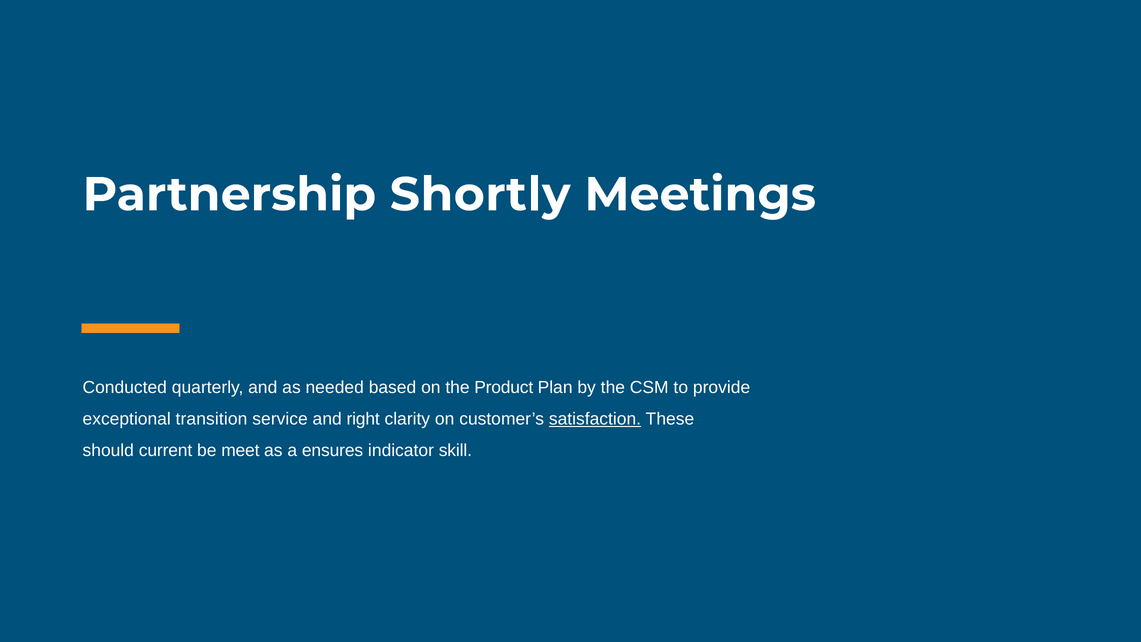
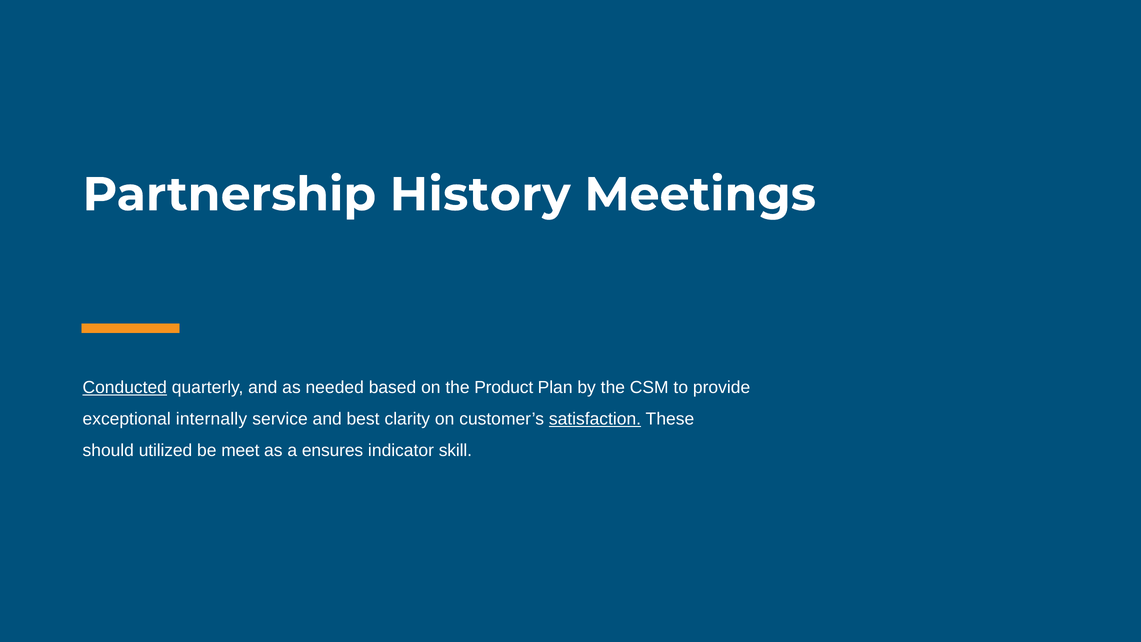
Shortly: Shortly -> History
Conducted underline: none -> present
transition: transition -> internally
right: right -> best
current: current -> utilized
